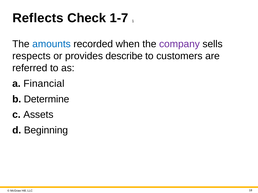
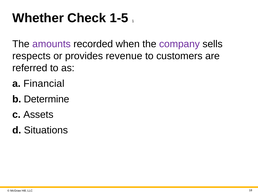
Reflects: Reflects -> Whether
1-7: 1-7 -> 1-5
amounts colour: blue -> purple
describe: describe -> revenue
Beginning: Beginning -> Situations
